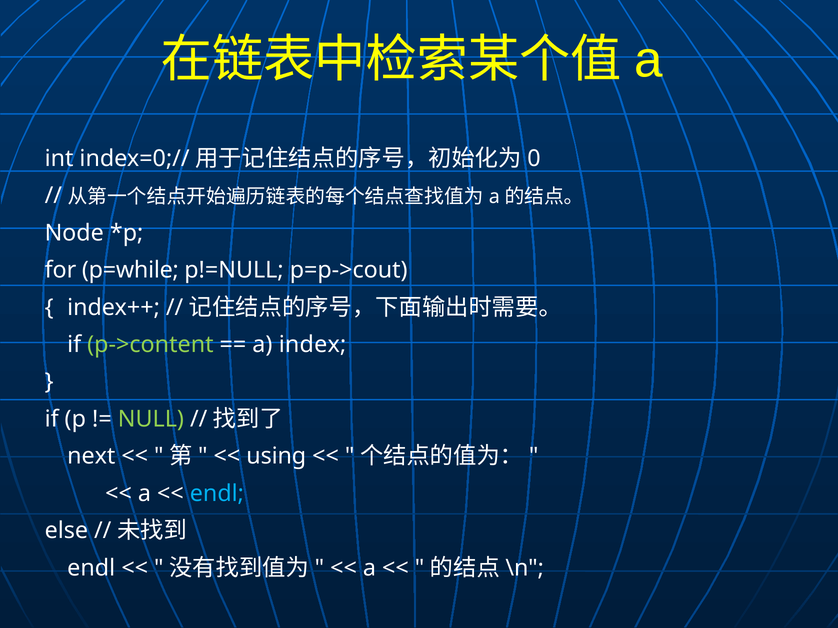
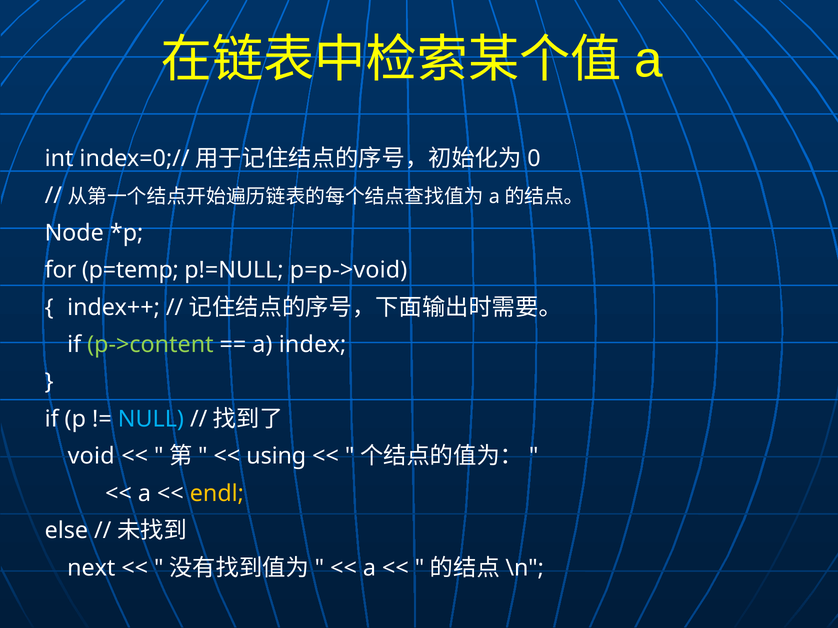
p=while: p=while -> p=temp
p=p->cout: p=p->cout -> p=p->void
NULL colour: light green -> light blue
next: next -> void
endl at (217, 494) colour: light blue -> yellow
endl at (91, 568): endl -> next
